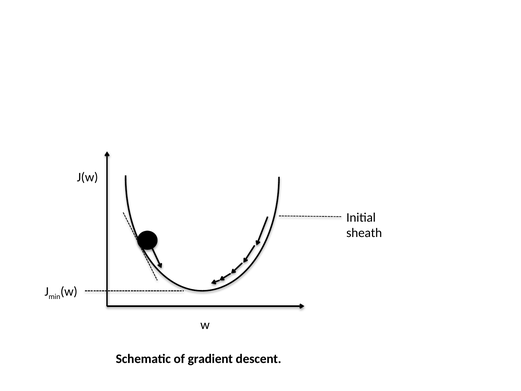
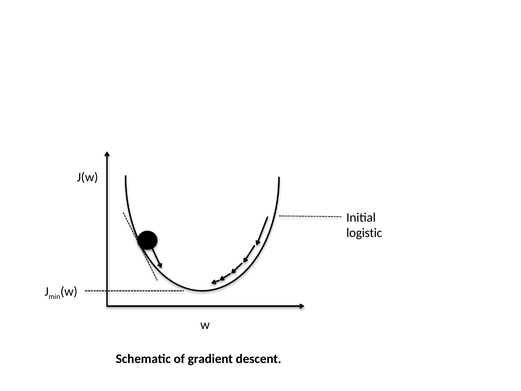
sheath: sheath -> logistic
